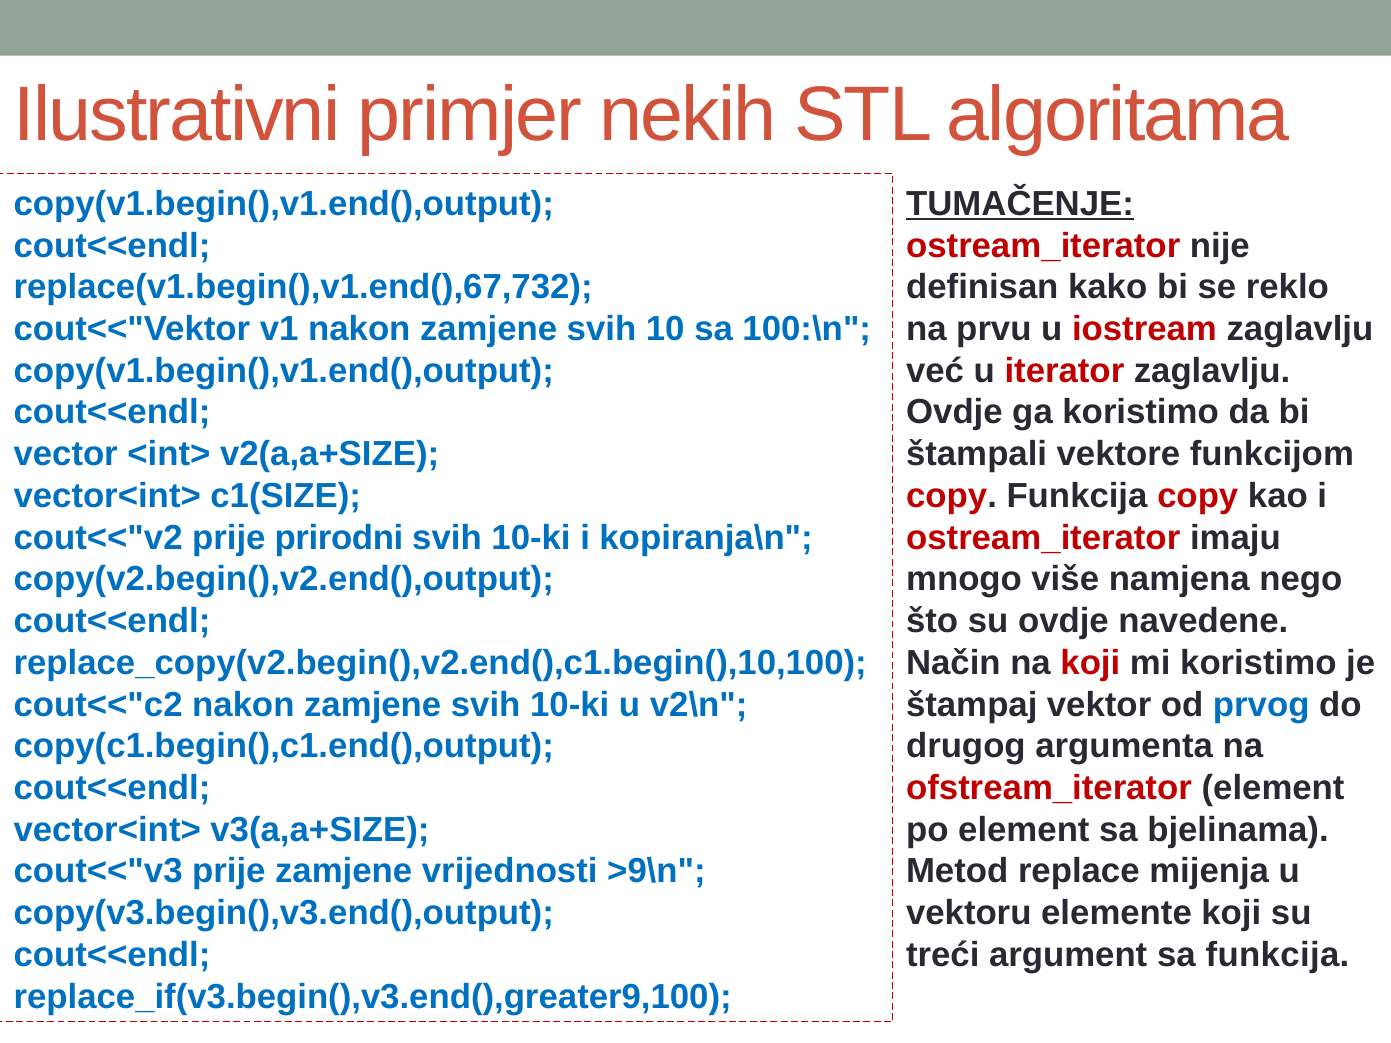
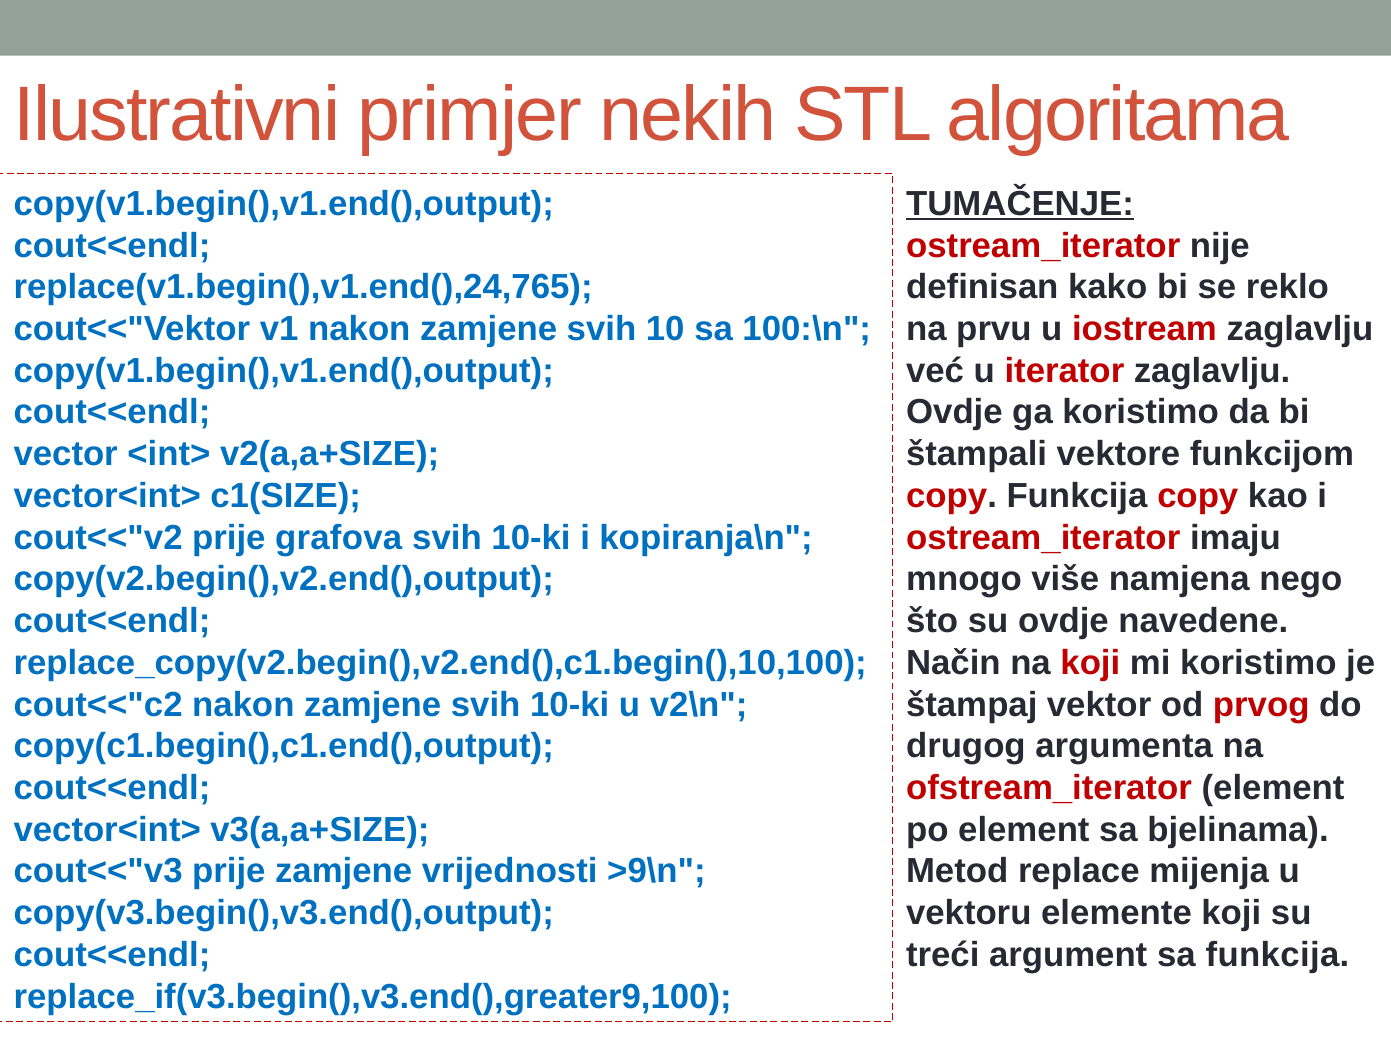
replace(v1.begin(),v1.end(),67,732: replace(v1.begin(),v1.end(),67,732 -> replace(v1.begin(),v1.end(),24,765
prirodni: prirodni -> grafova
prvog colour: blue -> red
